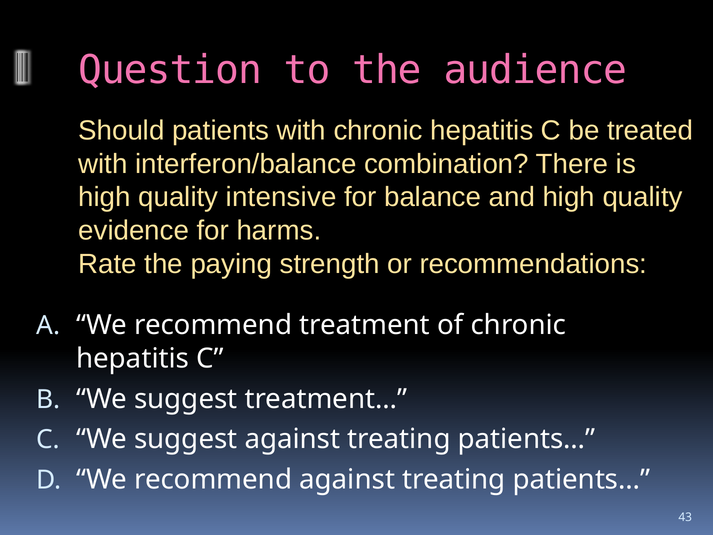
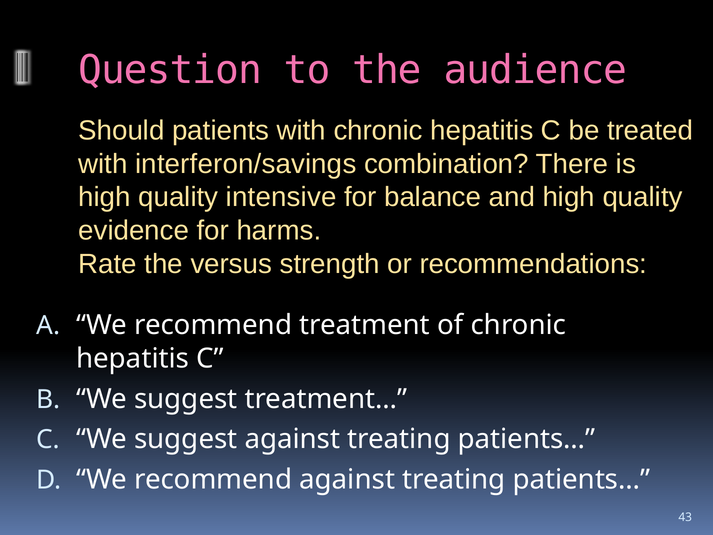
interferon/balance: interferon/balance -> interferon/savings
paying: paying -> versus
